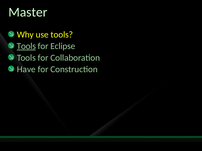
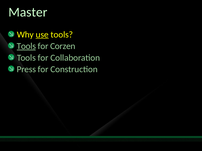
use underline: none -> present
Eclipse: Eclipse -> Corzen
Have: Have -> Press
